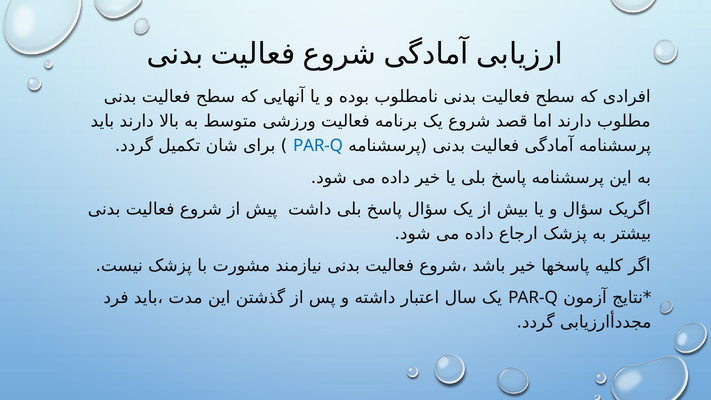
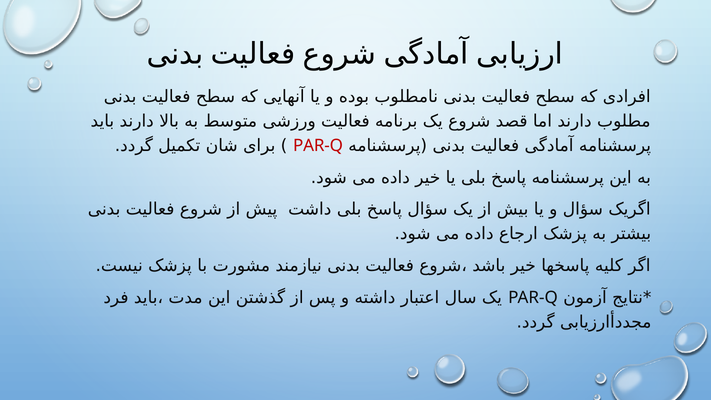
PAR-Q at (318, 146) colour: blue -> red
